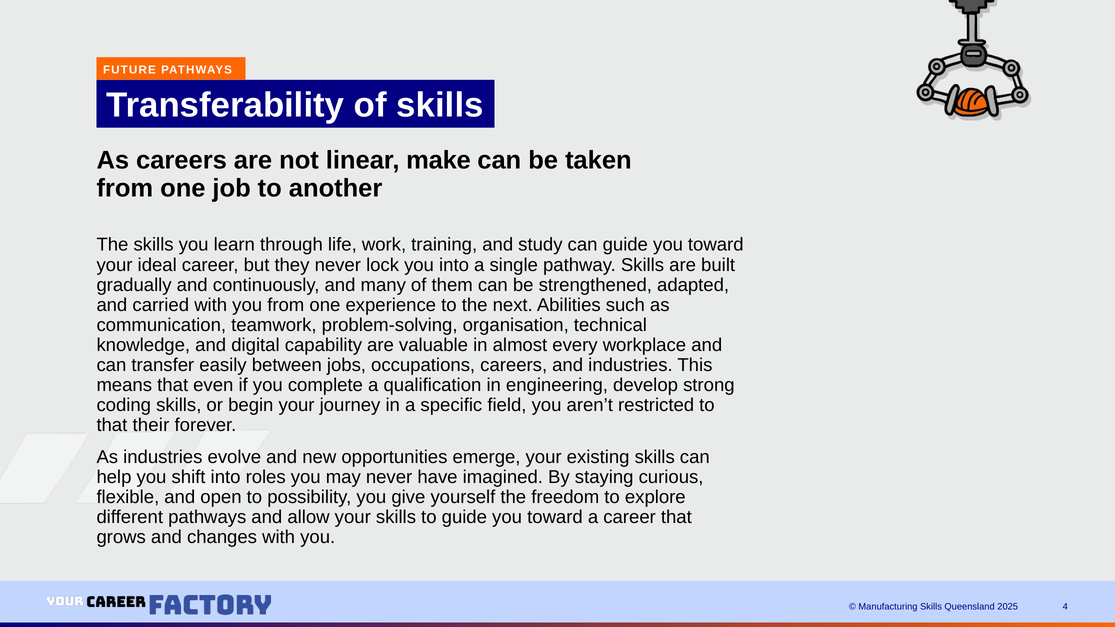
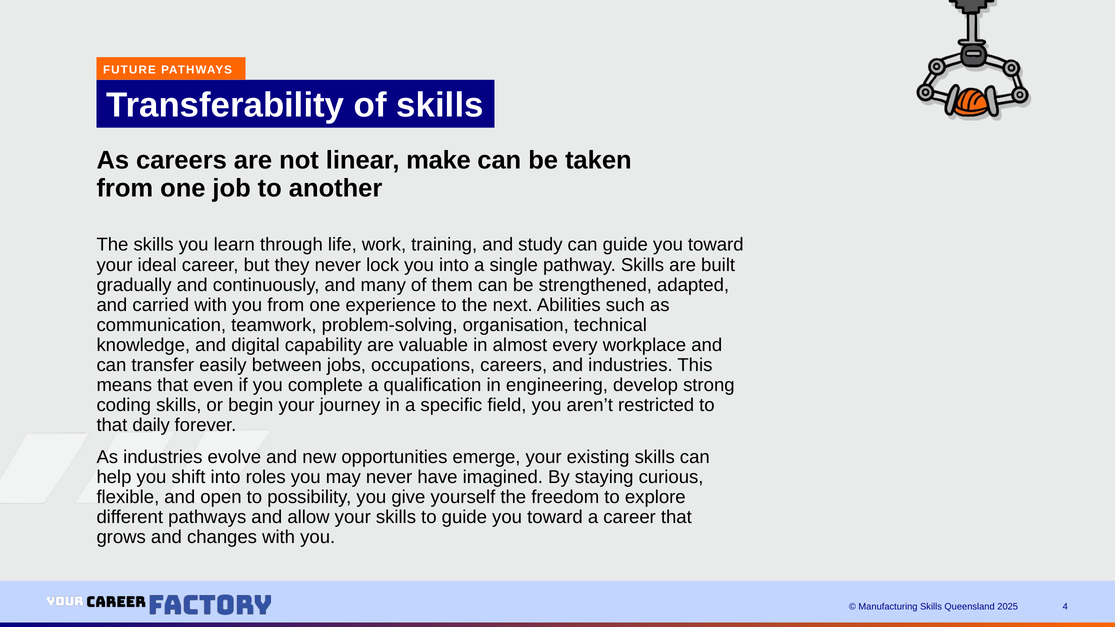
their: their -> daily
